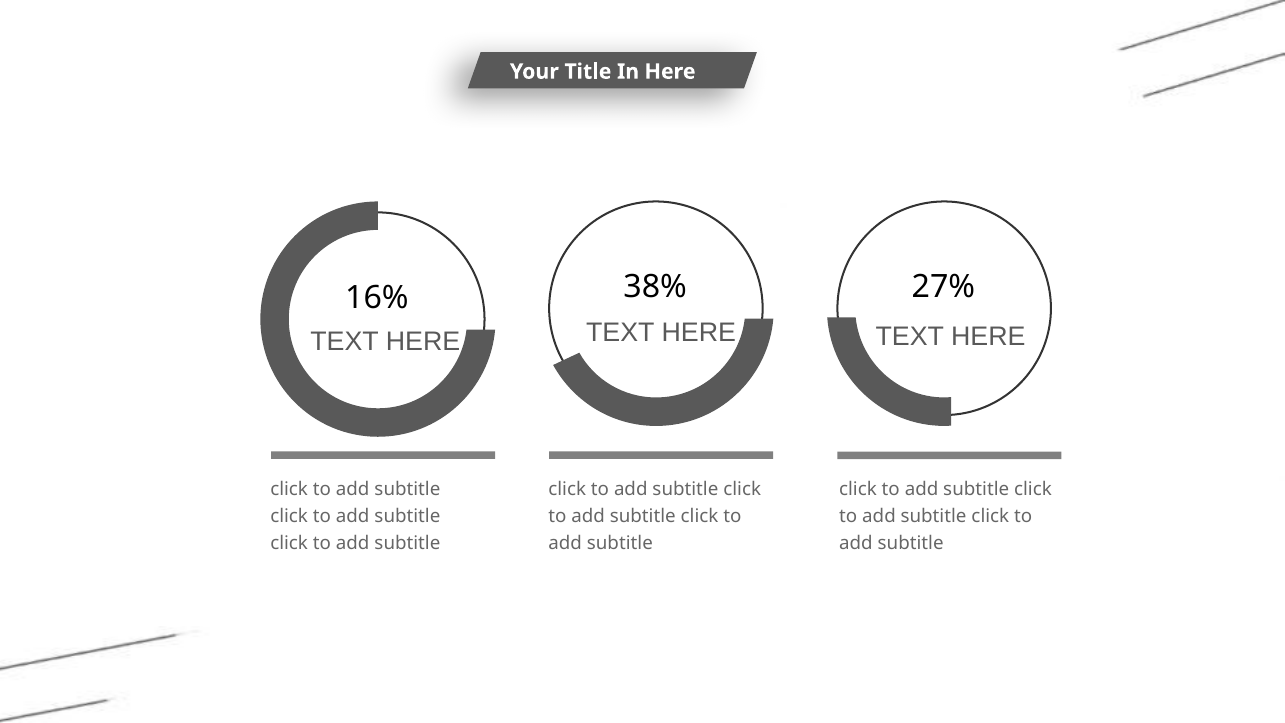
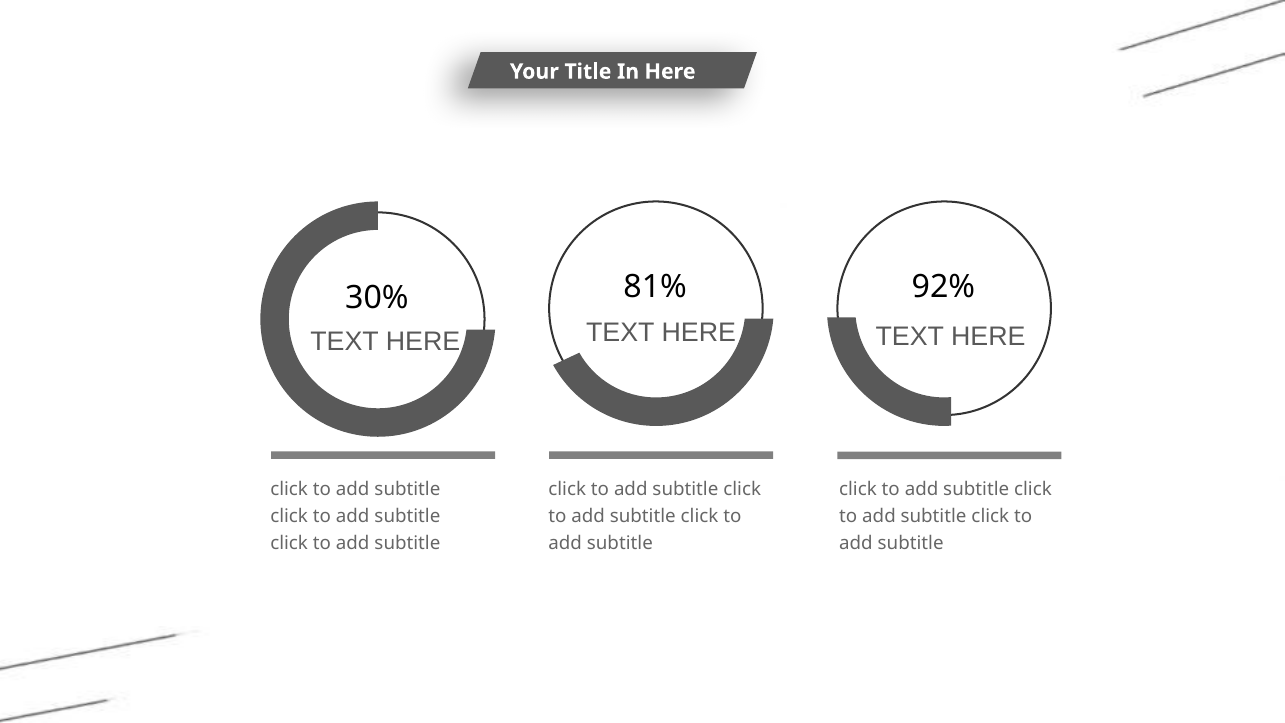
38%: 38% -> 81%
27%: 27% -> 92%
16%: 16% -> 30%
